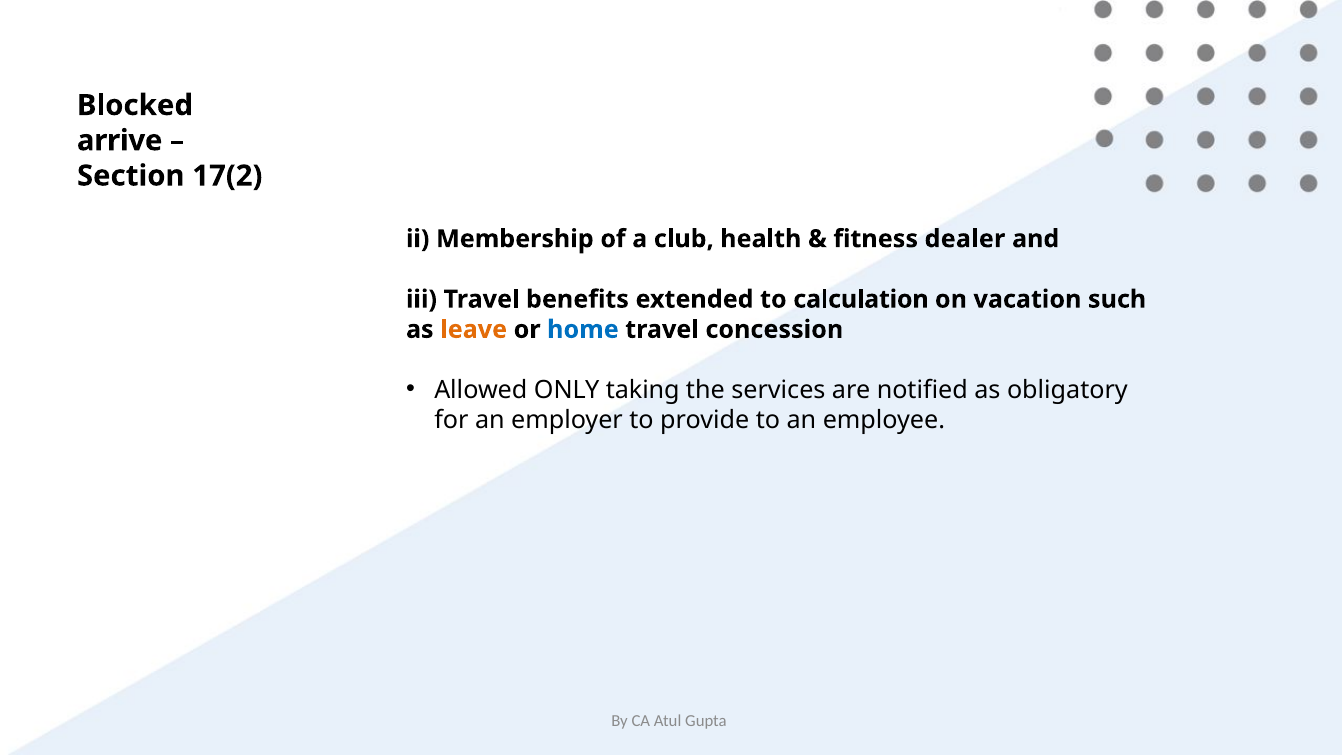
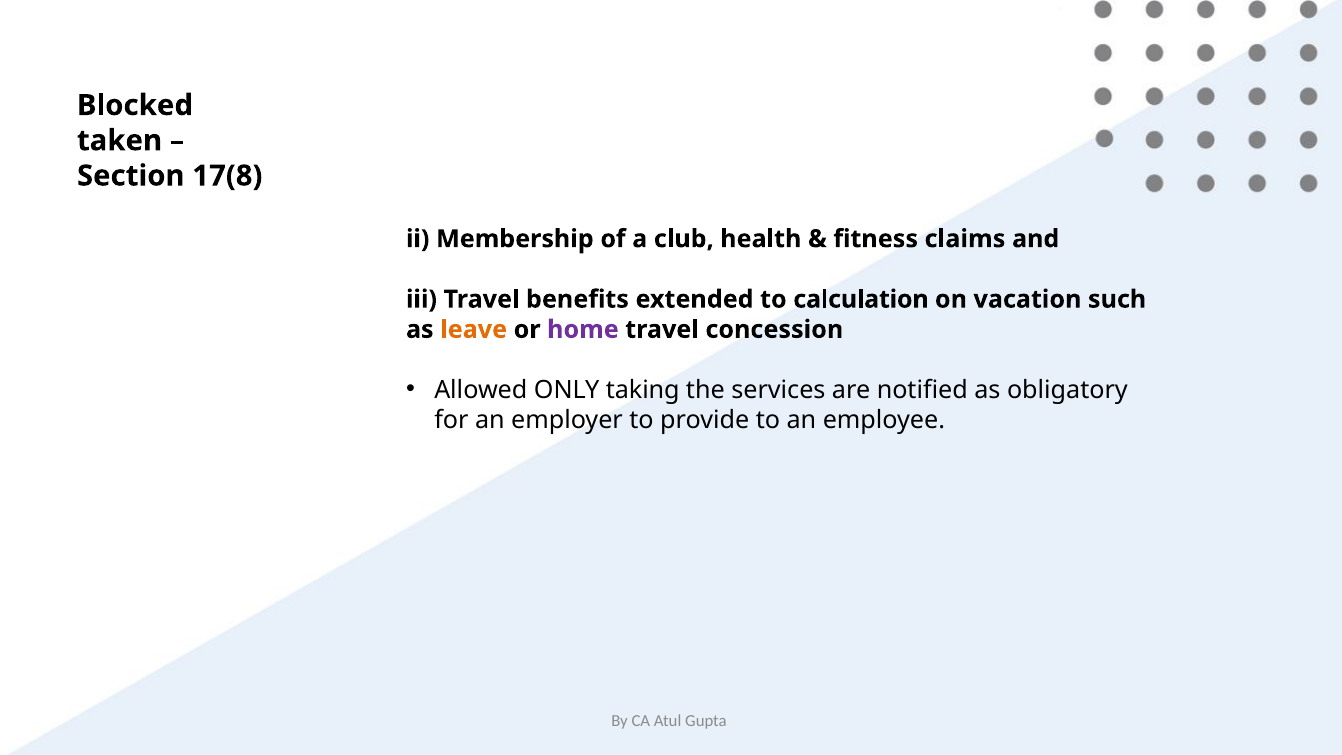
arrive: arrive -> taken
17(2: 17(2 -> 17(8
dealer: dealer -> claims
home colour: blue -> purple
